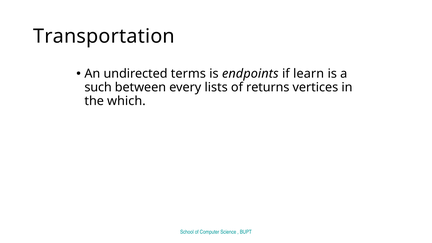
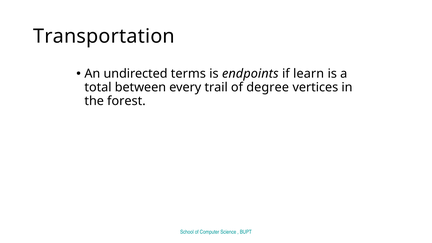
such: such -> total
lists: lists -> trail
returns: returns -> degree
which: which -> forest
